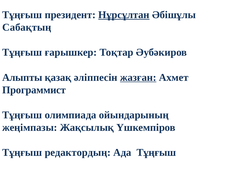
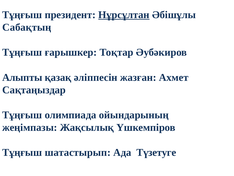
жазған underline: present -> none
Программист: Программист -> Сақтаңыздар
редактордың: редактордың -> шатастырып
Ада Тұңғыш: Тұңғыш -> Түзетуге
